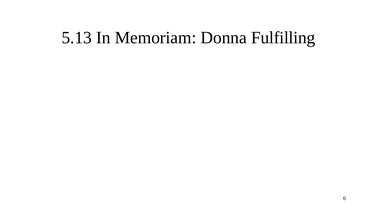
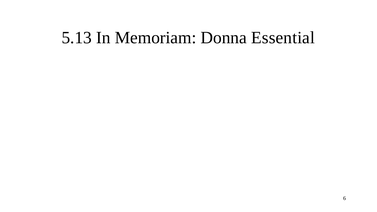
Fulfilling: Fulfilling -> Essential
